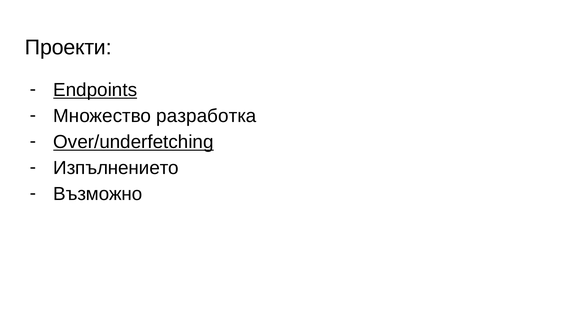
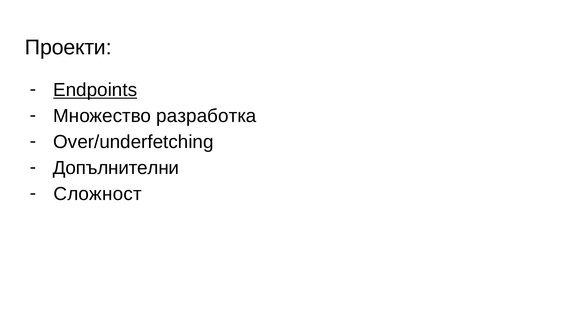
Over/underfetching underline: present -> none
Изпълнението: Изпълнението -> Допълнителни
Възможно: Възможно -> Сложност
